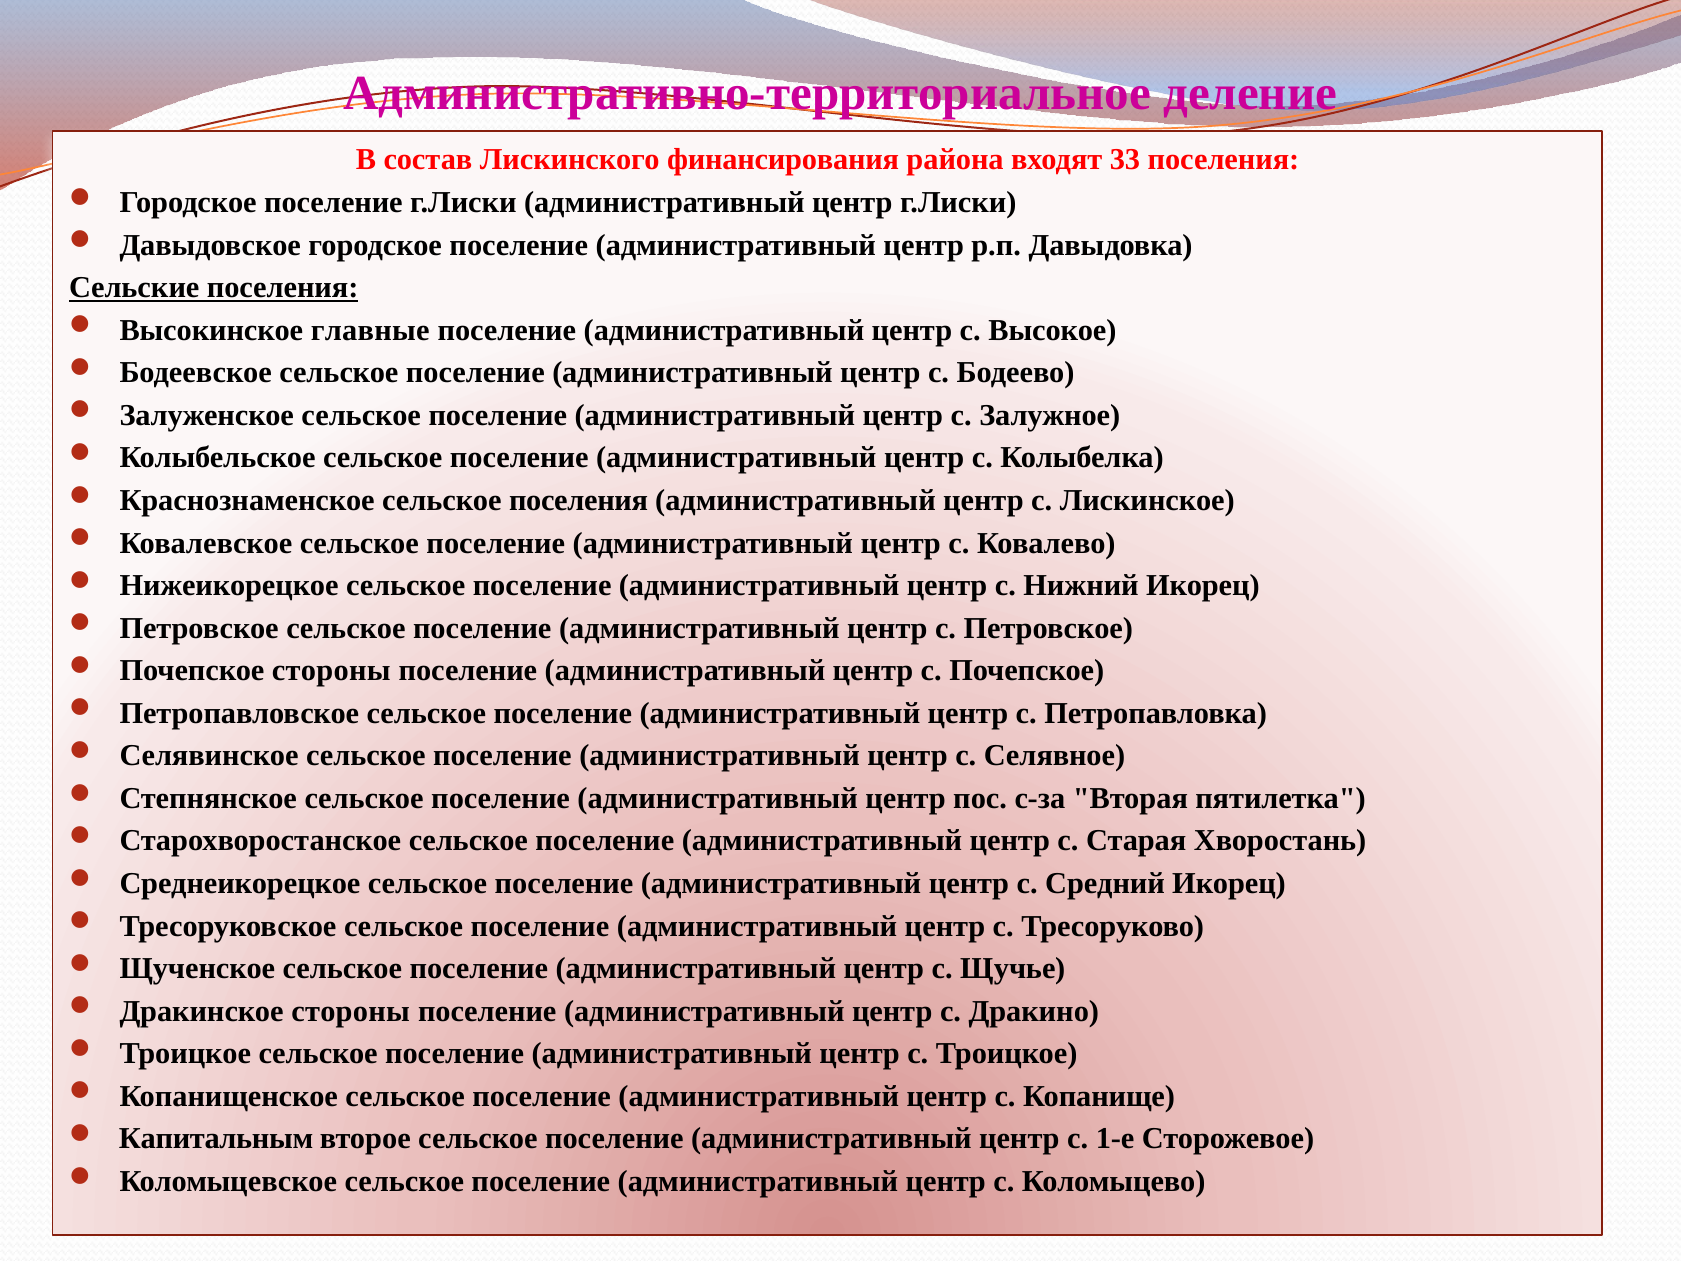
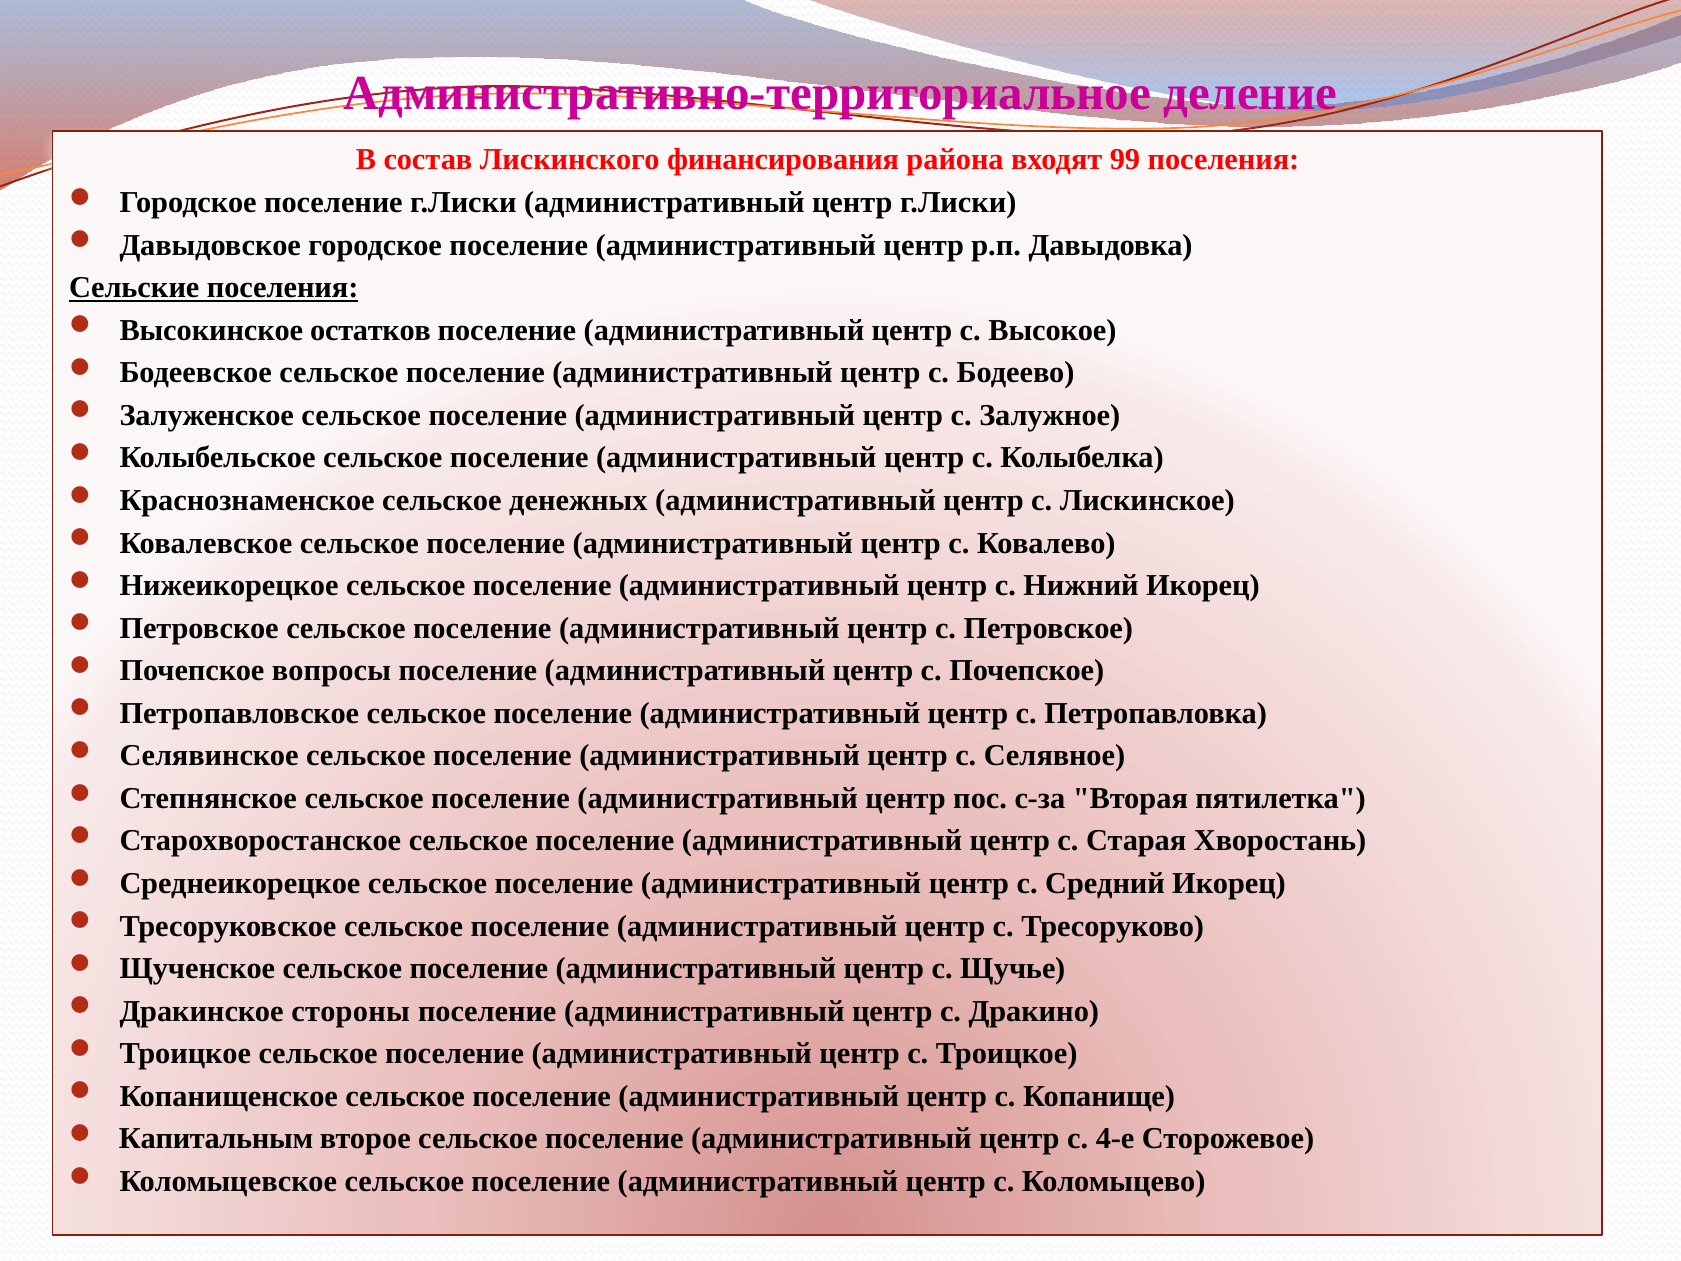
33: 33 -> 99
главные: главные -> остатков
сельское поселения: поселения -> денежных
Почепское стороны: стороны -> вопросы
1-е: 1-е -> 4-е
